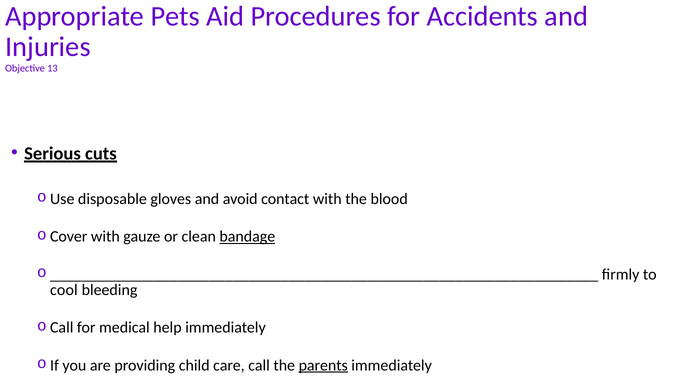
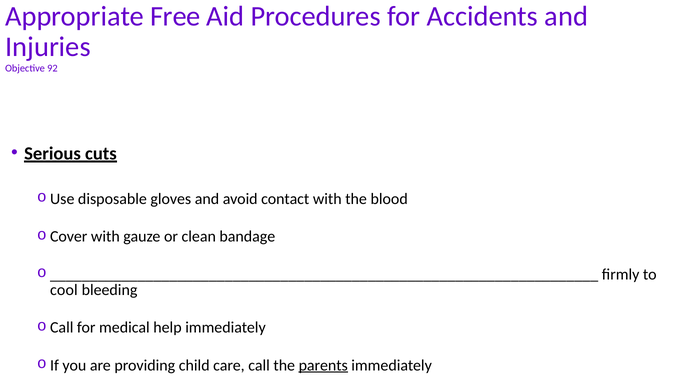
Pets: Pets -> Free
13: 13 -> 92
bandage underline: present -> none
